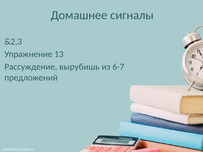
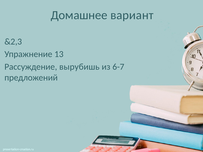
сигналы: сигналы -> вариант
